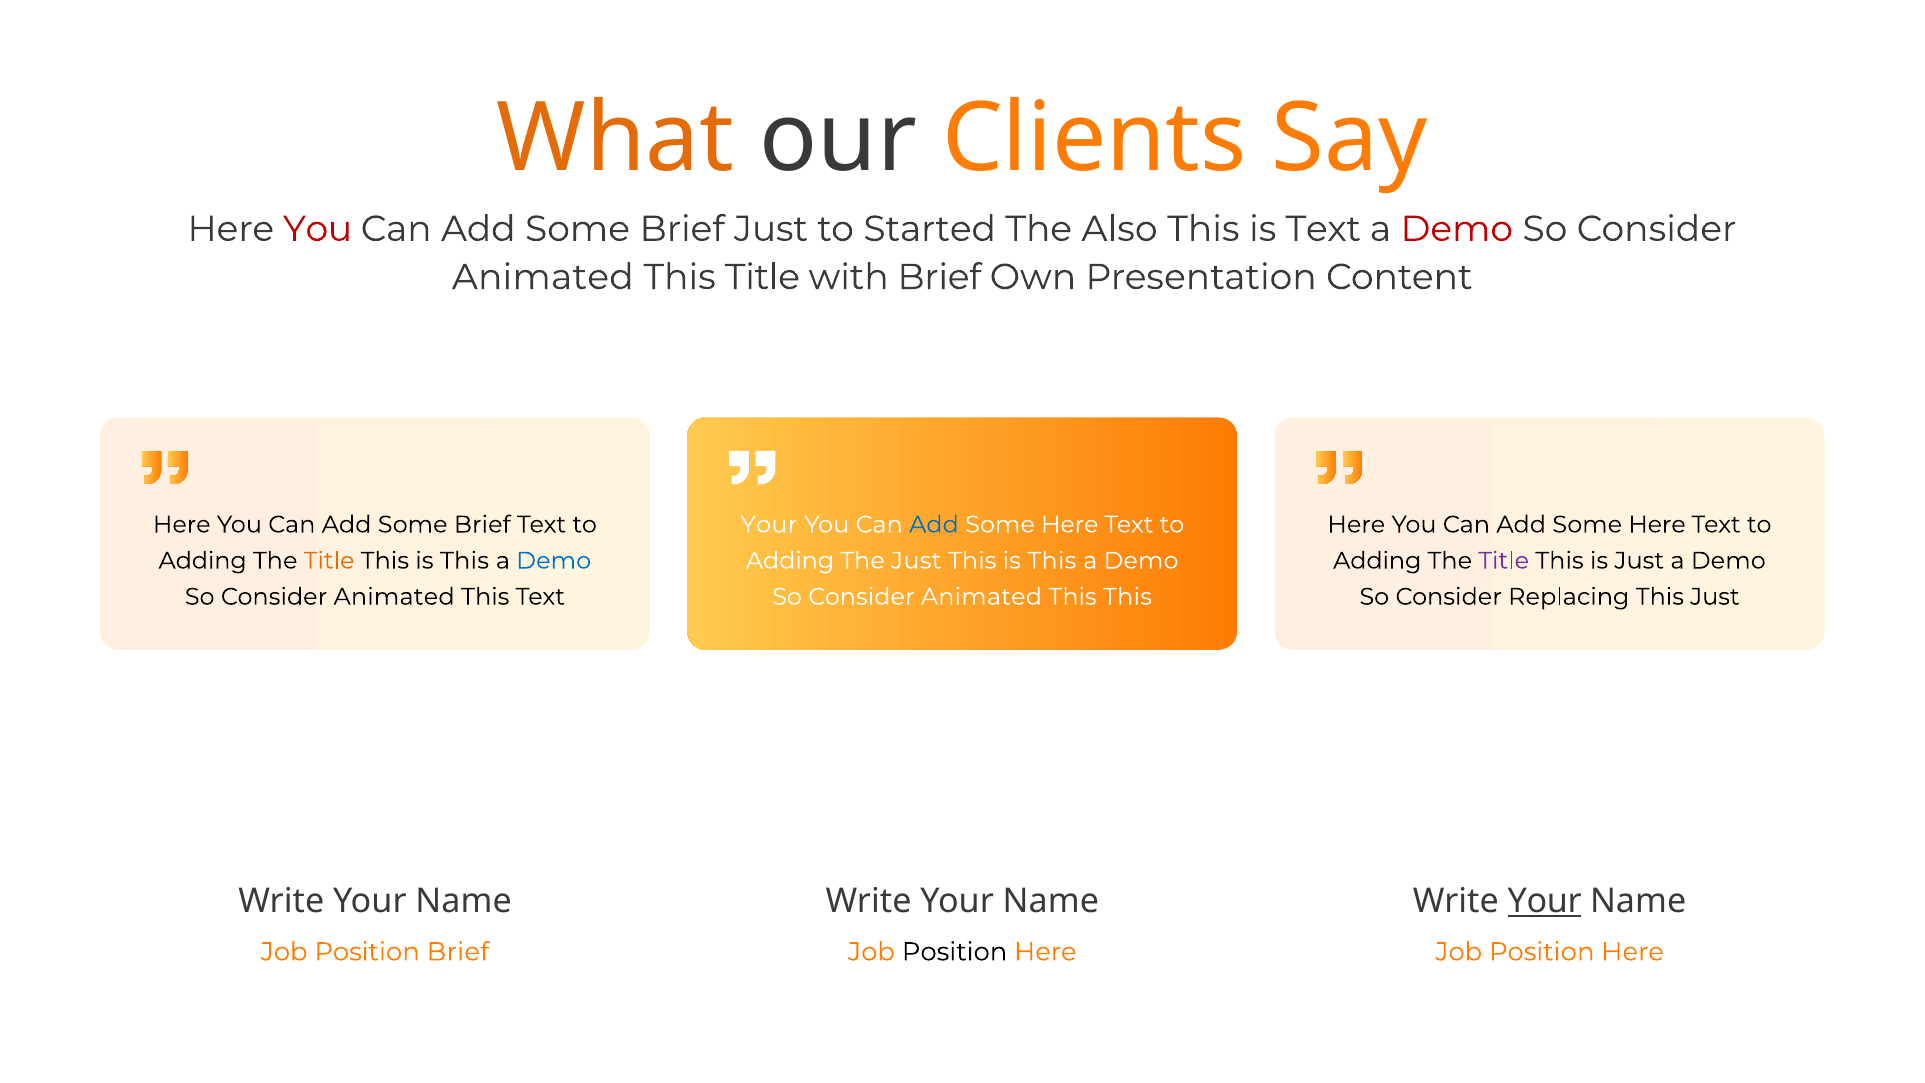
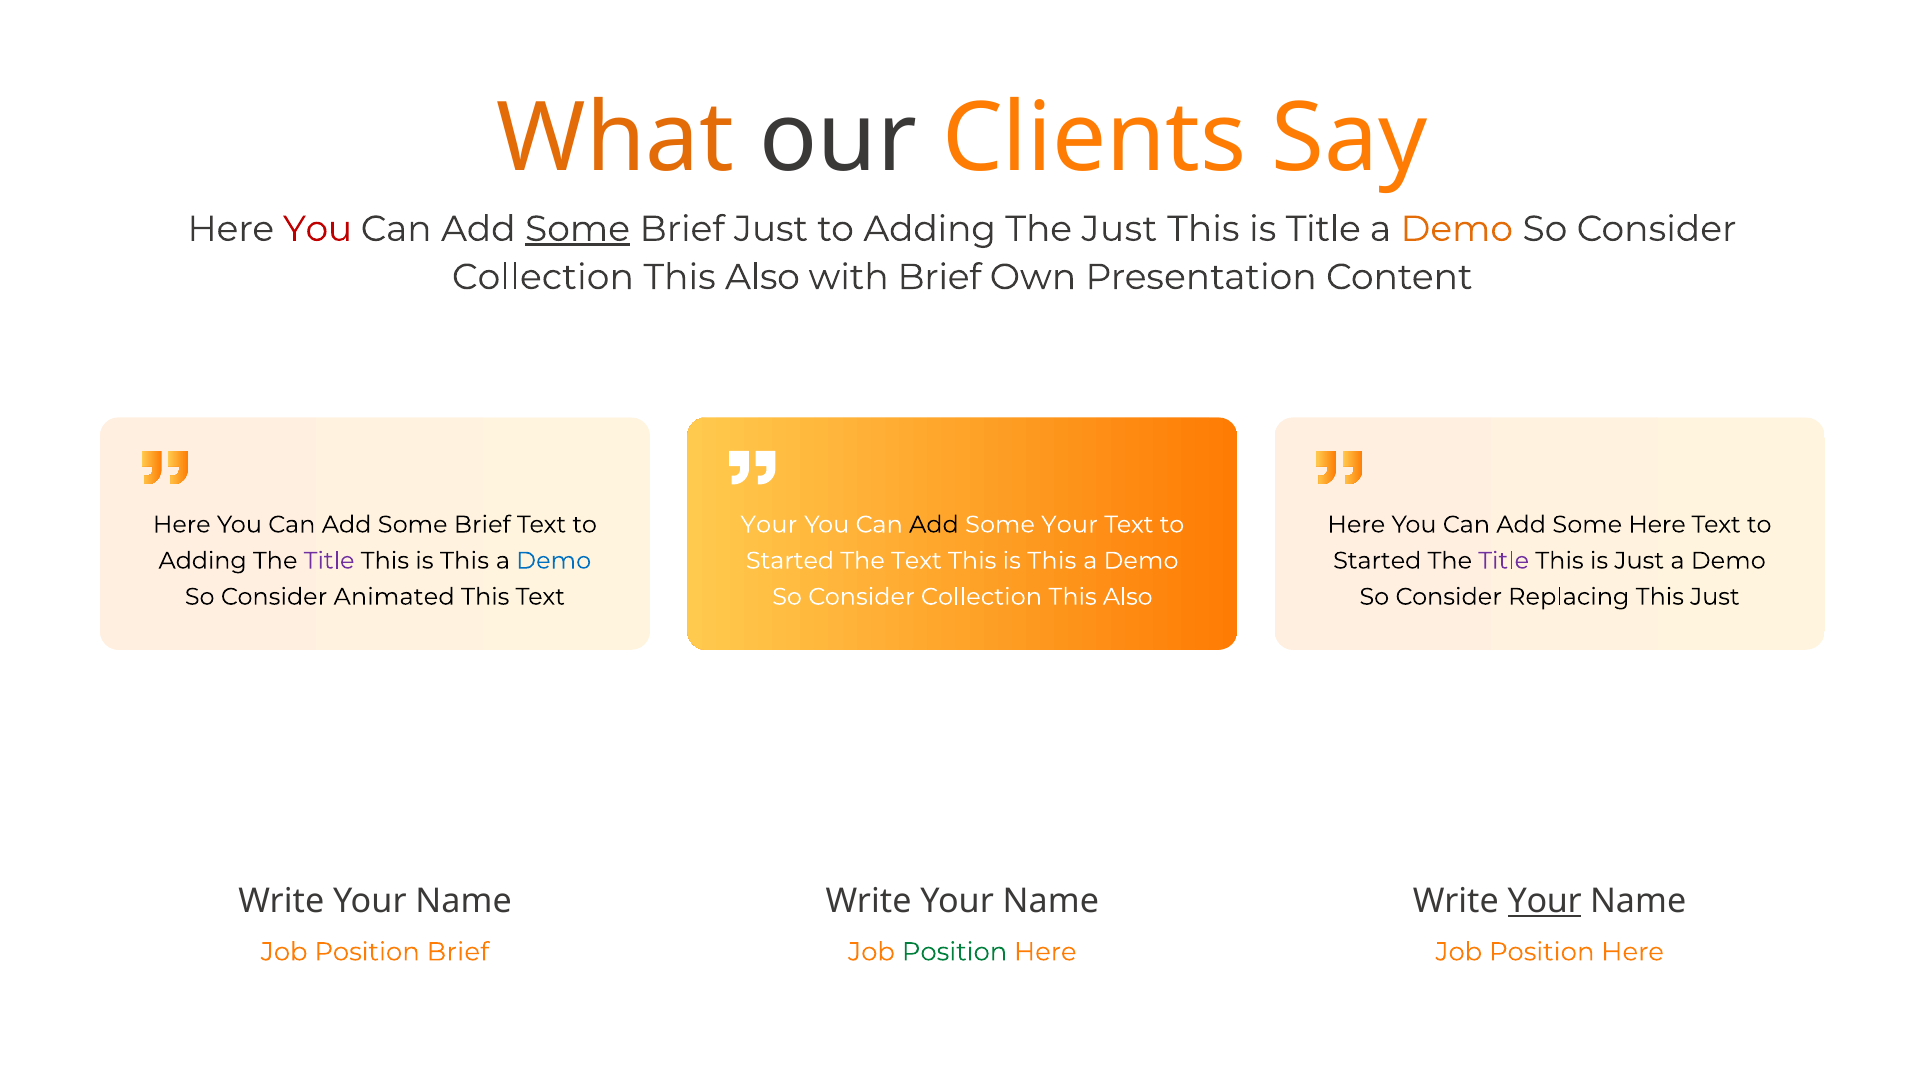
Some at (578, 229) underline: none -> present
Started at (930, 229): Started -> Adding
The Also: Also -> Just
is Text: Text -> Title
Demo at (1457, 229) colour: red -> orange
Animated at (543, 277): Animated -> Collection
Title at (762, 277): Title -> Also
Add at (934, 524) colour: blue -> black
Here at (1070, 524): Here -> Your
Title at (329, 561) colour: orange -> purple
Adding at (790, 561): Adding -> Started
The Just: Just -> Text
Adding at (1377, 561): Adding -> Started
Animated at (981, 597): Animated -> Collection
This at (1127, 597): This -> Also
Position at (955, 952) colour: black -> green
